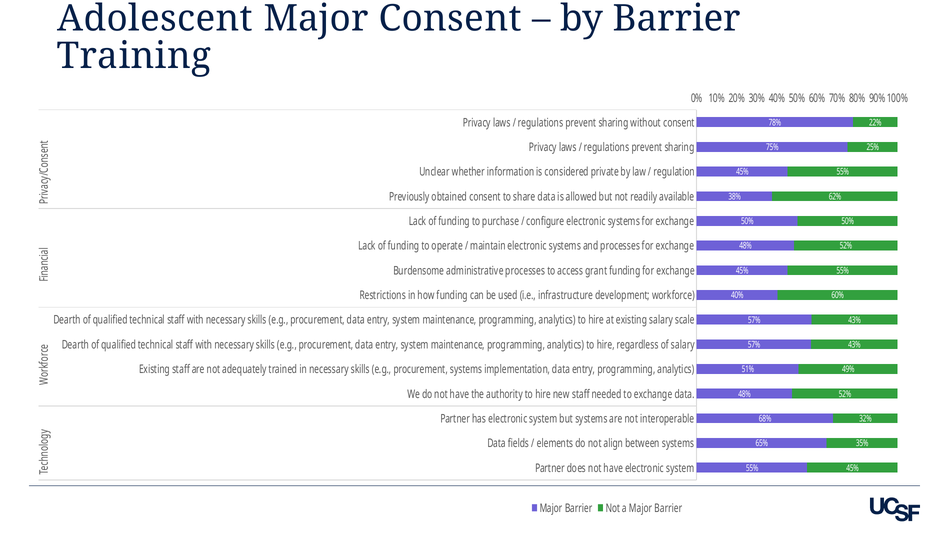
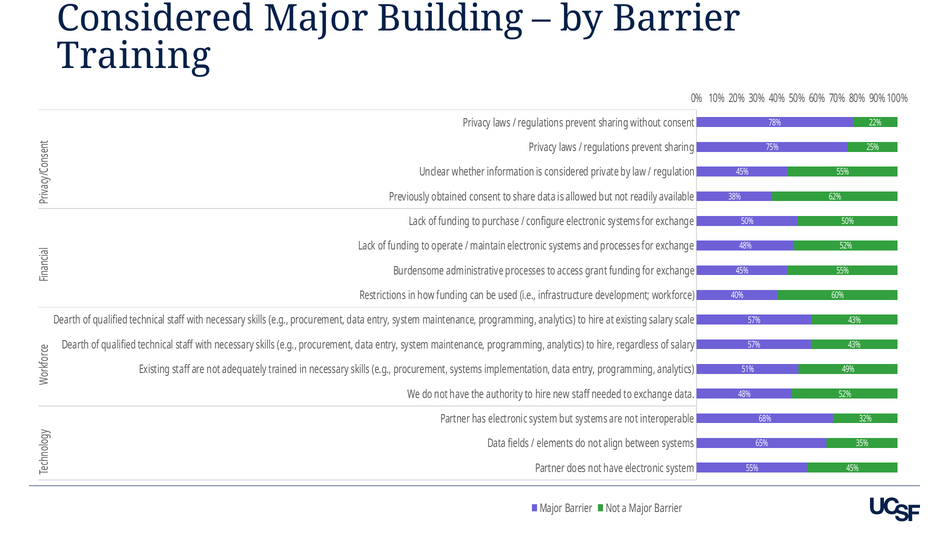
Adolescent at (155, 18): Adolescent -> Considered
Major Consent: Consent -> Building
